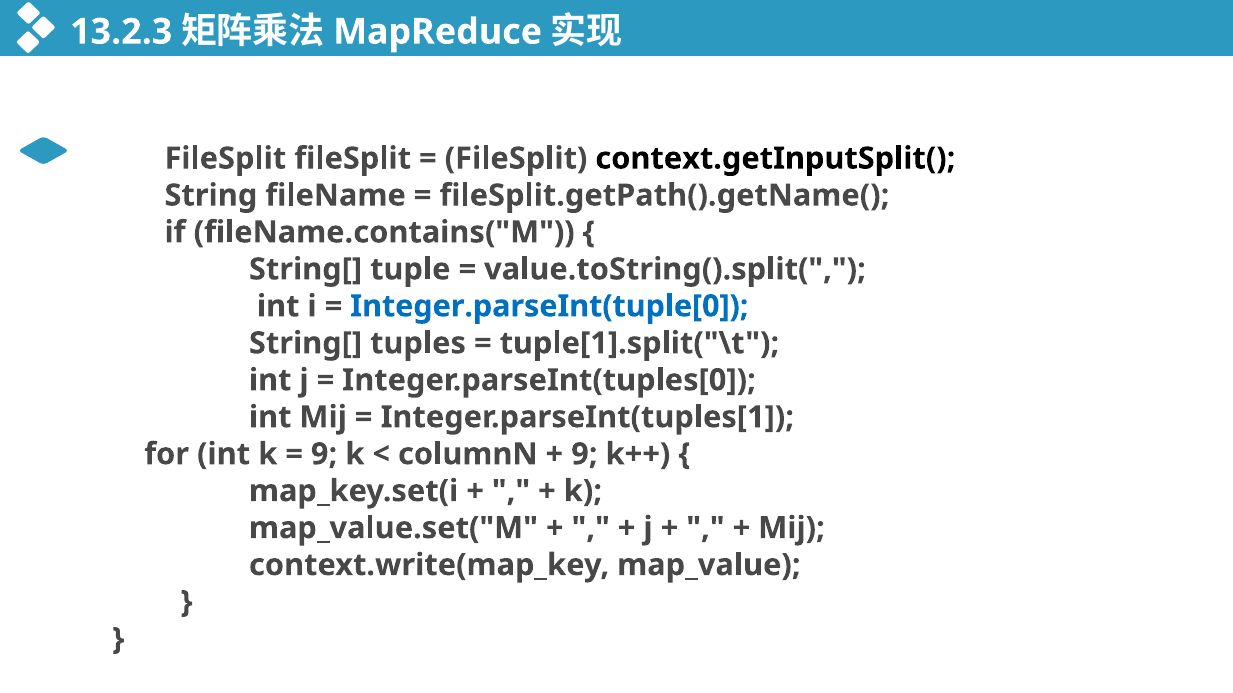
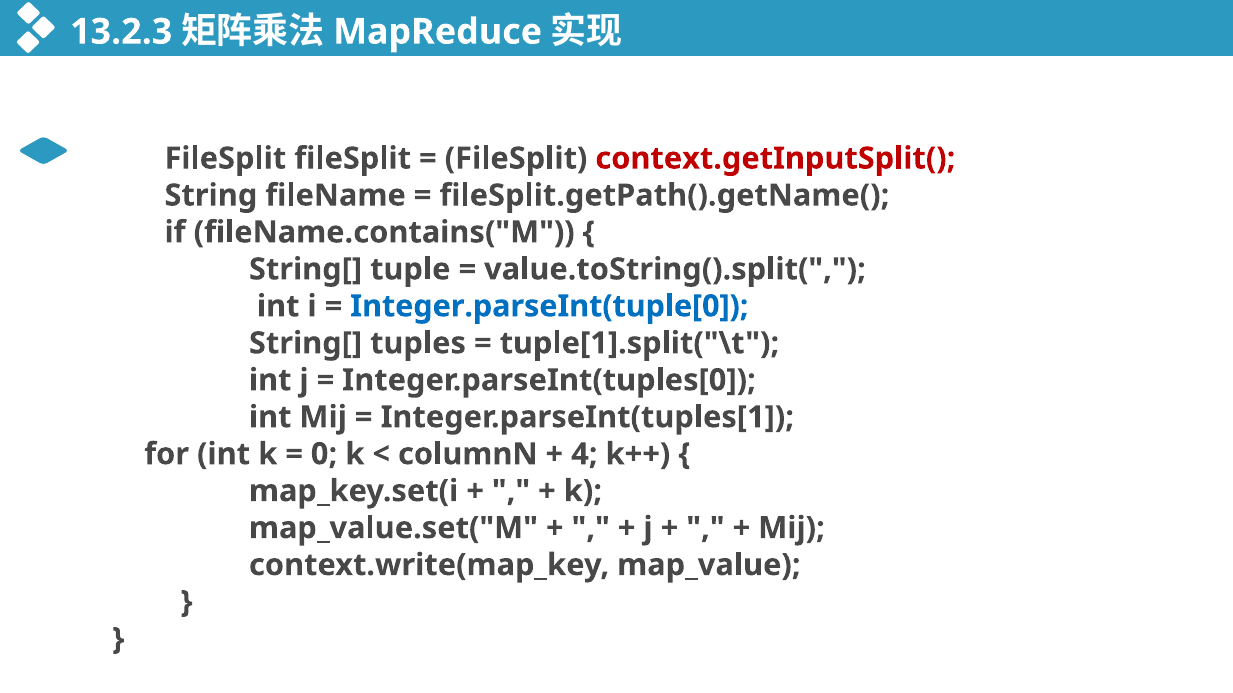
context.getInputSplit( colour: black -> red
9 at (324, 454): 9 -> 0
9 at (584, 454): 9 -> 4
